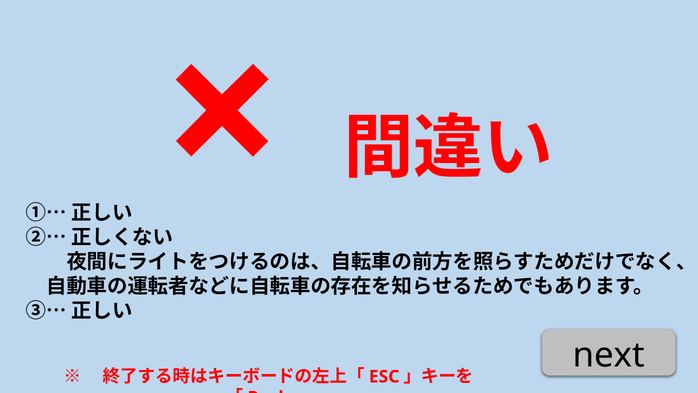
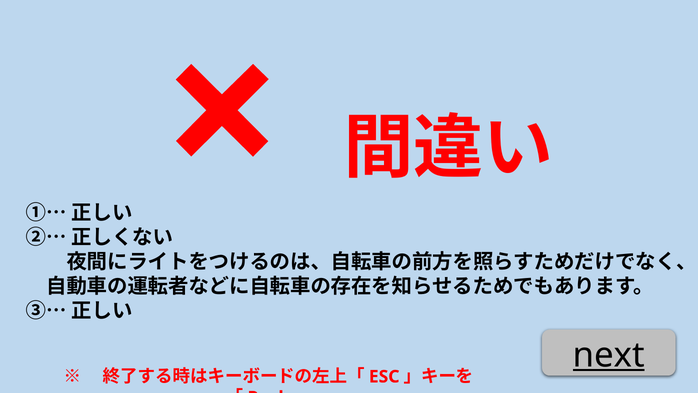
next underline: none -> present
